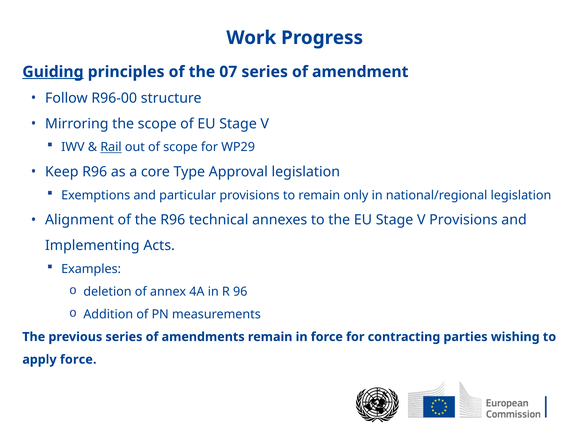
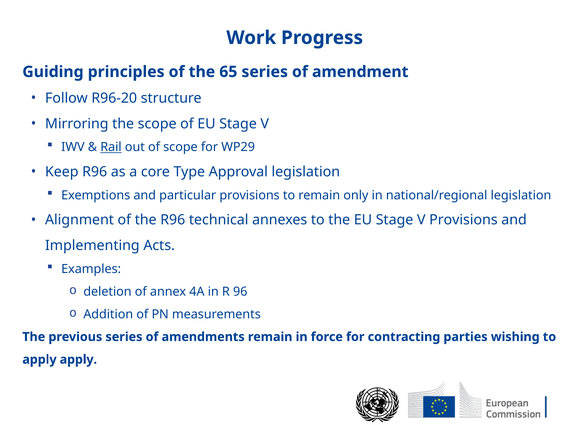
Guiding underline: present -> none
07: 07 -> 65
R96-00: R96-00 -> R96-20
apply force: force -> apply
